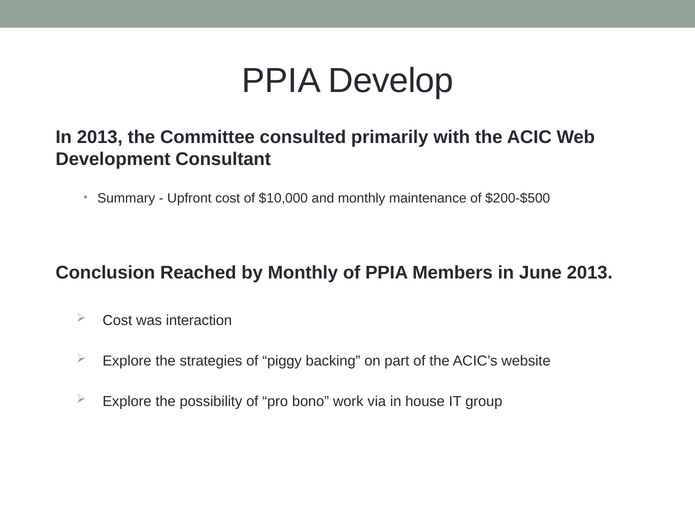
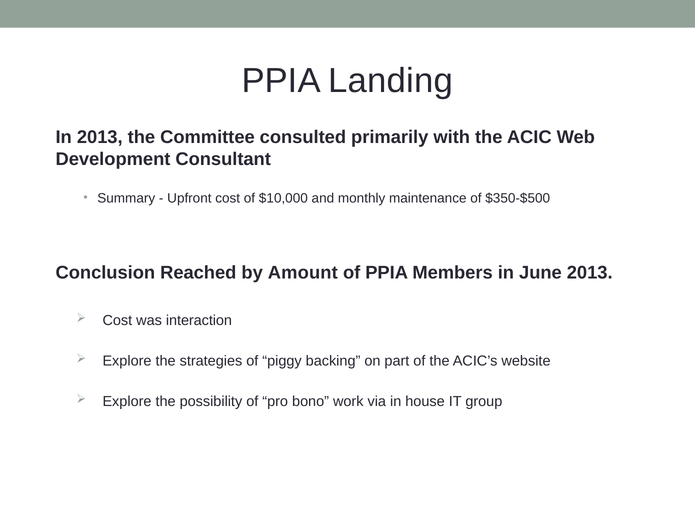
Develop: Develop -> Landing
$200-$500: $200-$500 -> $350-$500
by Monthly: Monthly -> Amount
